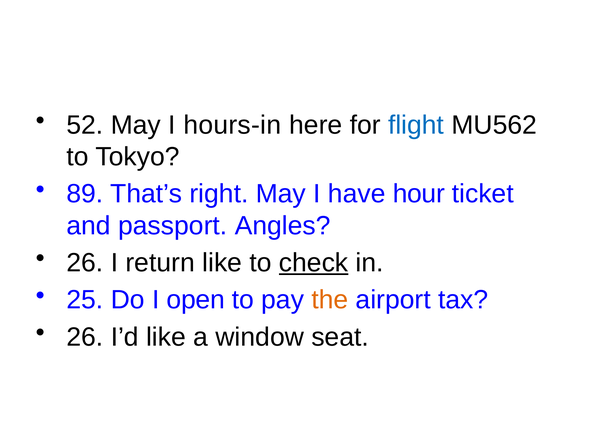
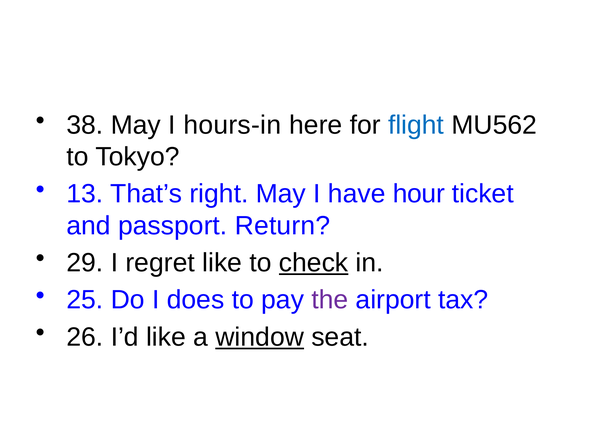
52: 52 -> 38
89: 89 -> 13
Angles: Angles -> Return
26 at (85, 263): 26 -> 29
return: return -> regret
open: open -> does
the colour: orange -> purple
window underline: none -> present
